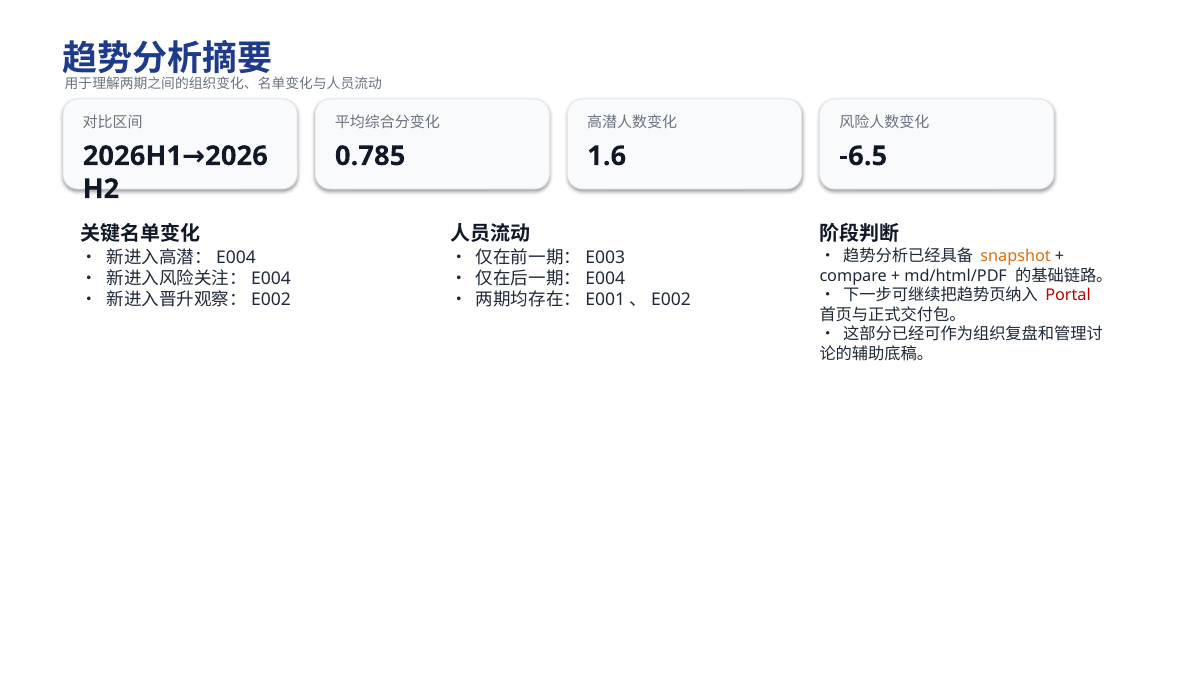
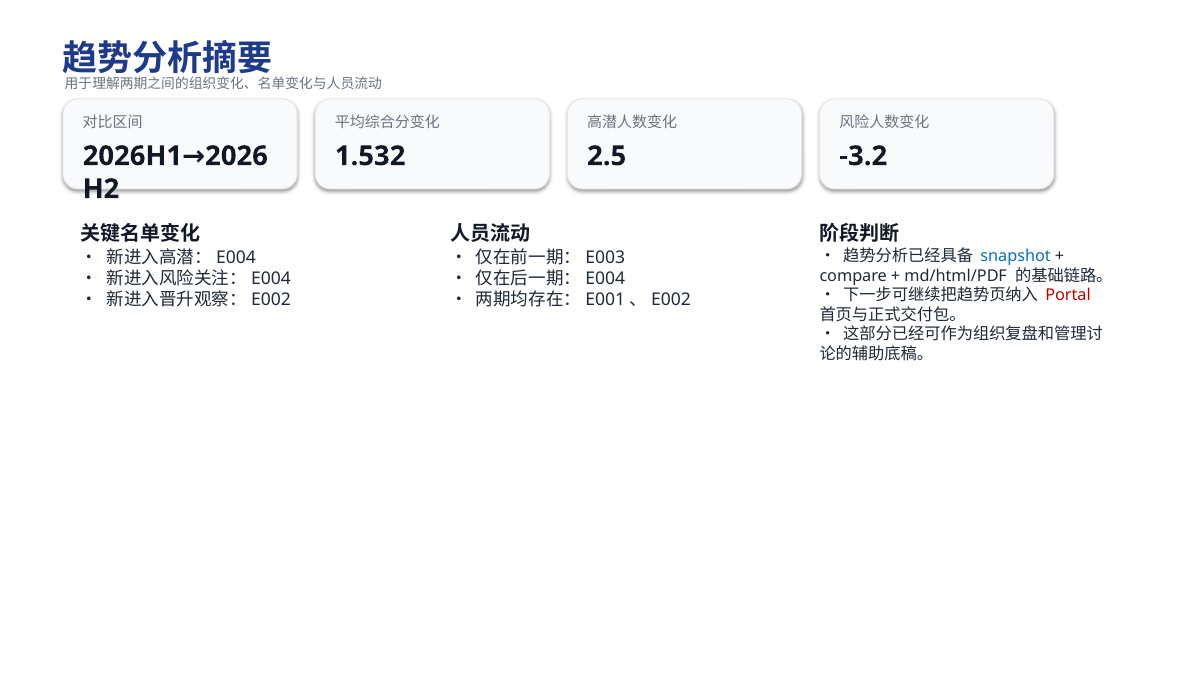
0.785: 0.785 -> 1.532
1.6: 1.6 -> 2.5
-6.5: -6.5 -> -3.2
snapshot colour: orange -> blue
